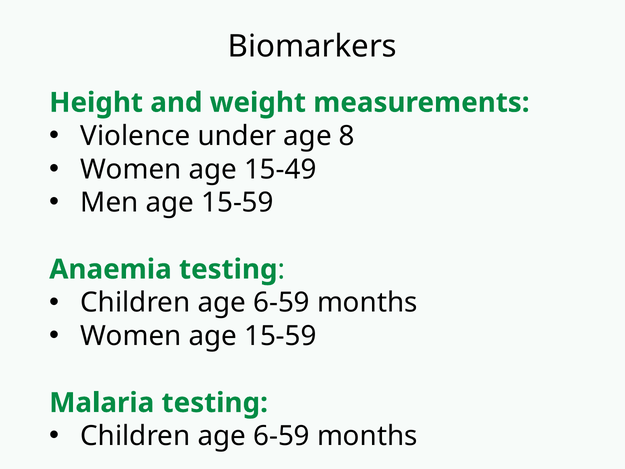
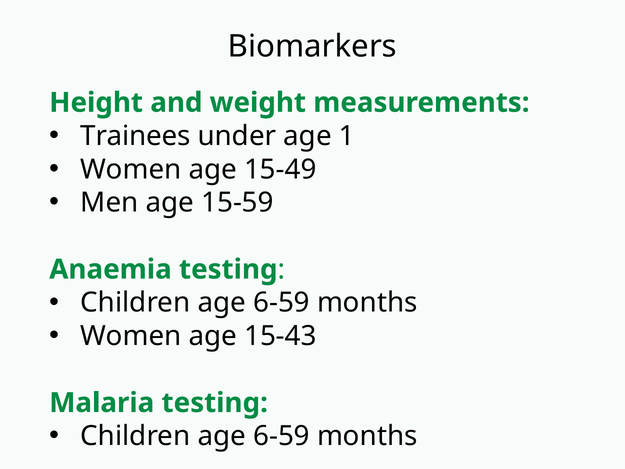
Violence: Violence -> Trainees
8: 8 -> 1
Women age 15-59: 15-59 -> 15-43
